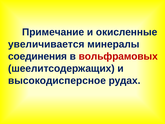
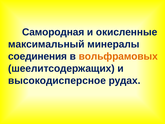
Примечание: Примечание -> Самородная
увеличивается: увеличивается -> максимальный
вольфрамовых colour: red -> orange
